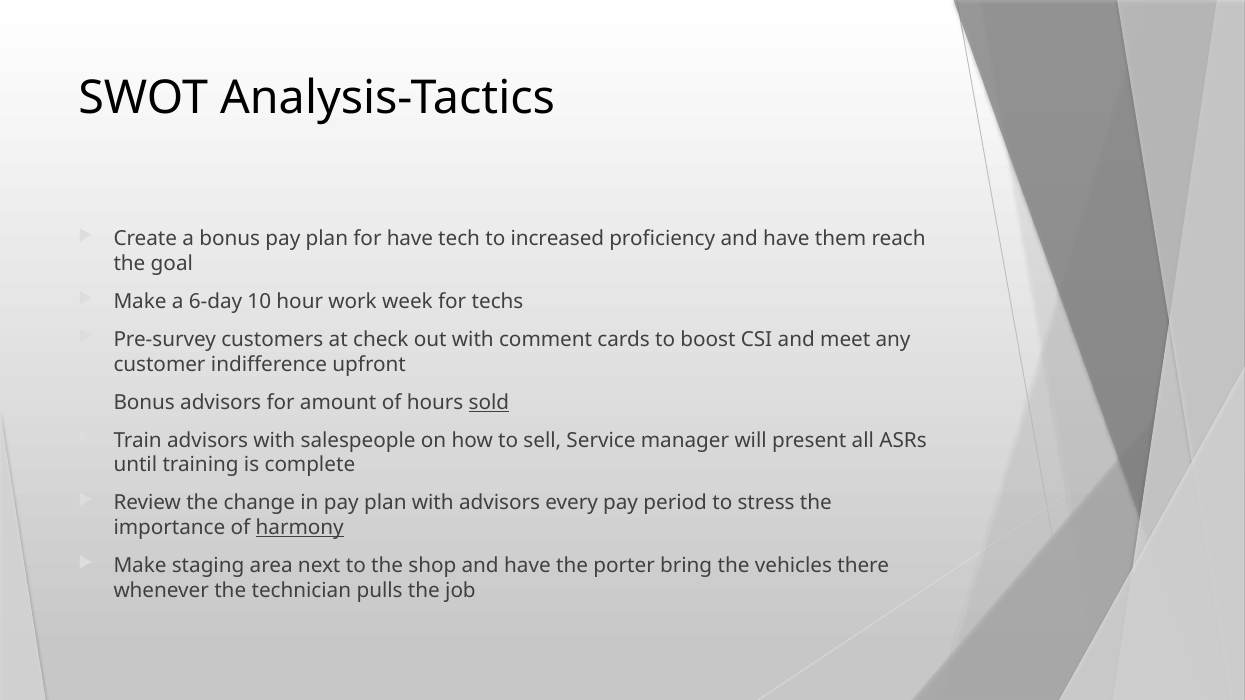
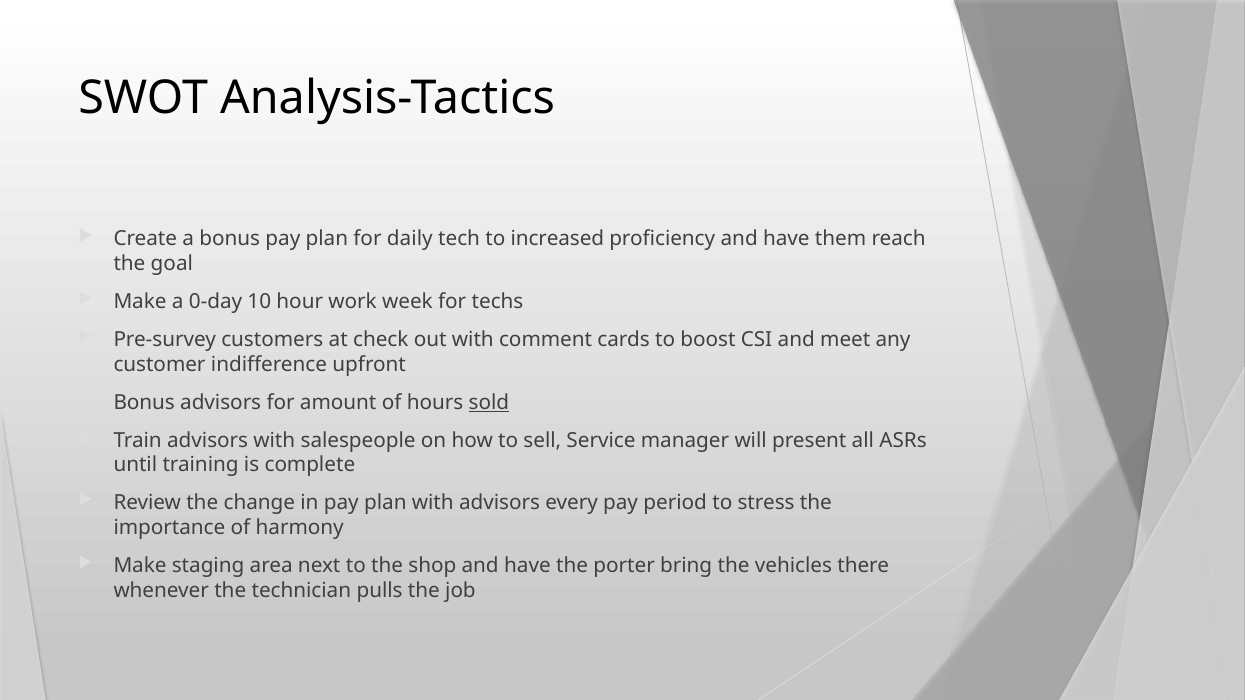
for have: have -> daily
6-day: 6-day -> 0-day
harmony underline: present -> none
